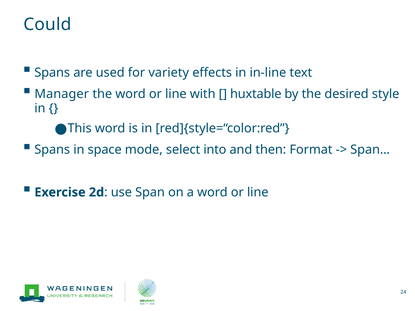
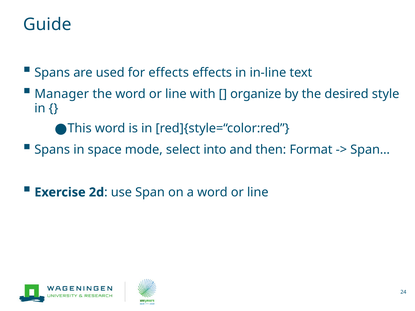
Could: Could -> Guide
for variety: variety -> effects
huxtable: huxtable -> organize
